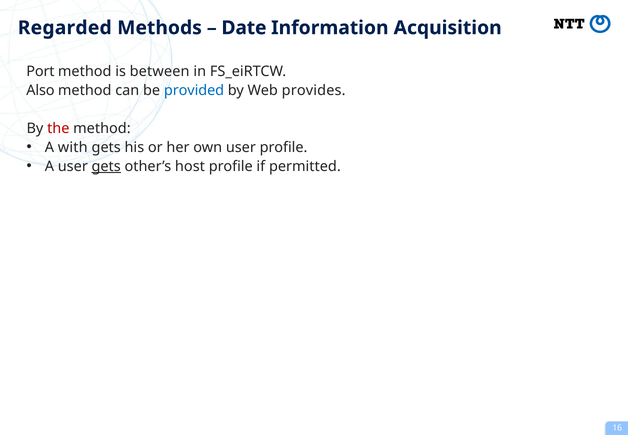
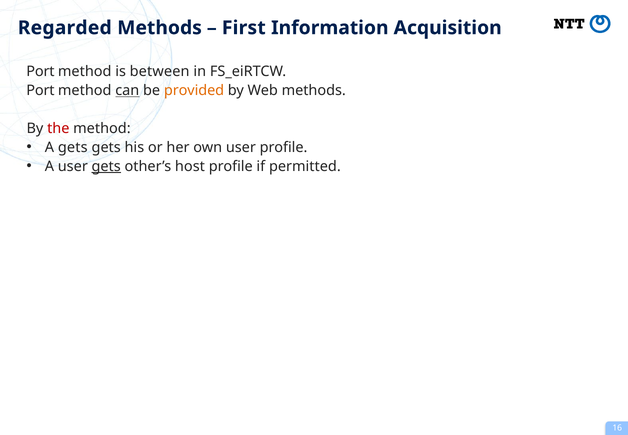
Date: Date -> First
Also at (40, 91): Also -> Port
can underline: none -> present
provided colour: blue -> orange
Web provides: provides -> methods
A with: with -> gets
